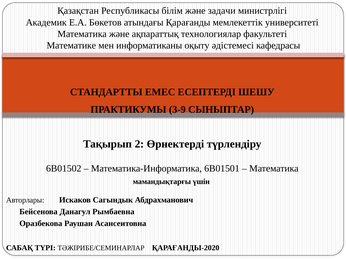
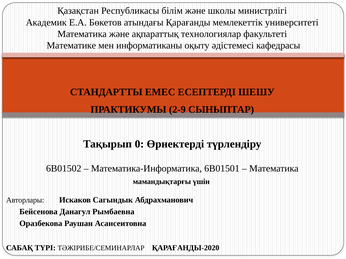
задачи: задачи -> школы
3-9: 3-9 -> 2-9
2: 2 -> 0
